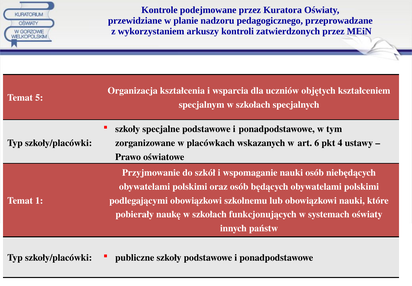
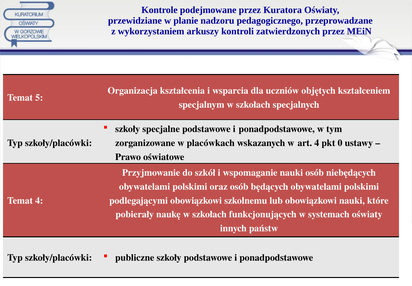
art 6: 6 -> 4
4: 4 -> 0
Temat 1: 1 -> 4
